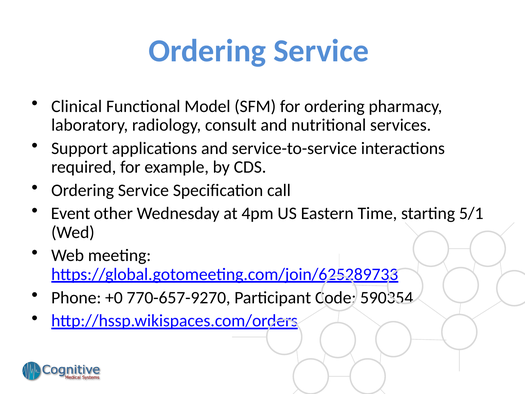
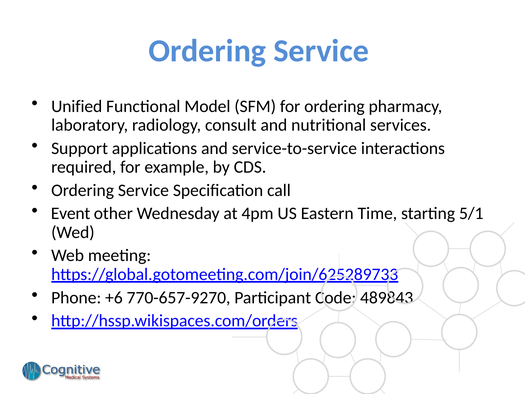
Clinical: Clinical -> Unified
+0: +0 -> +6
590354: 590354 -> 489843
